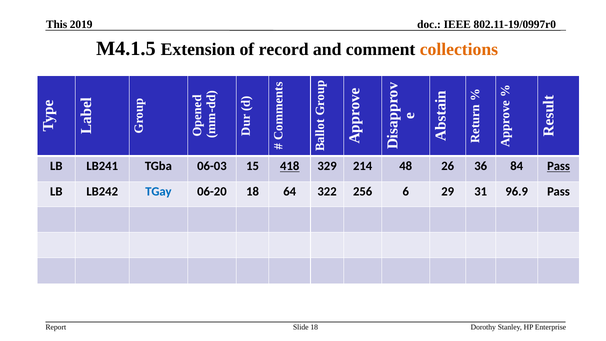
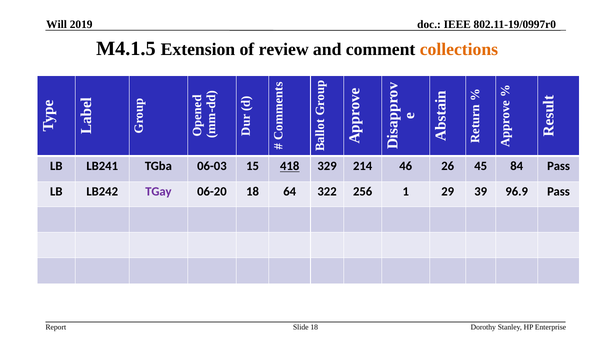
This: This -> Will
record: record -> review
48: 48 -> 46
36: 36 -> 45
Pass at (559, 166) underline: present -> none
TGay colour: blue -> purple
6: 6 -> 1
31: 31 -> 39
